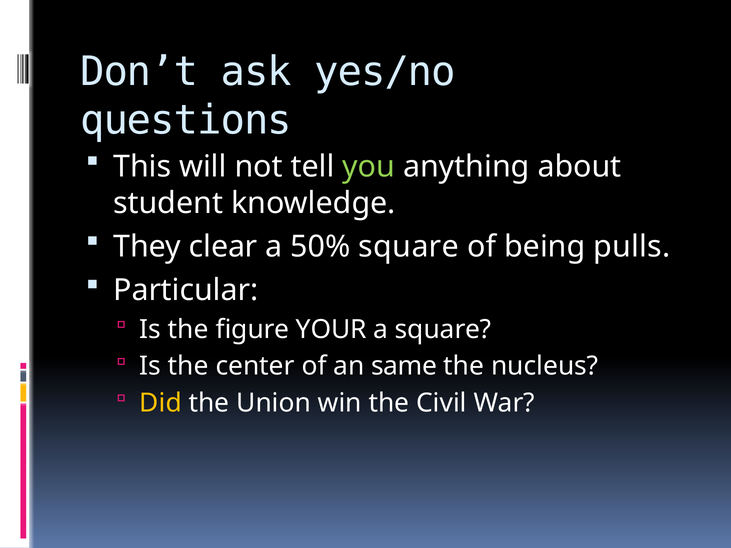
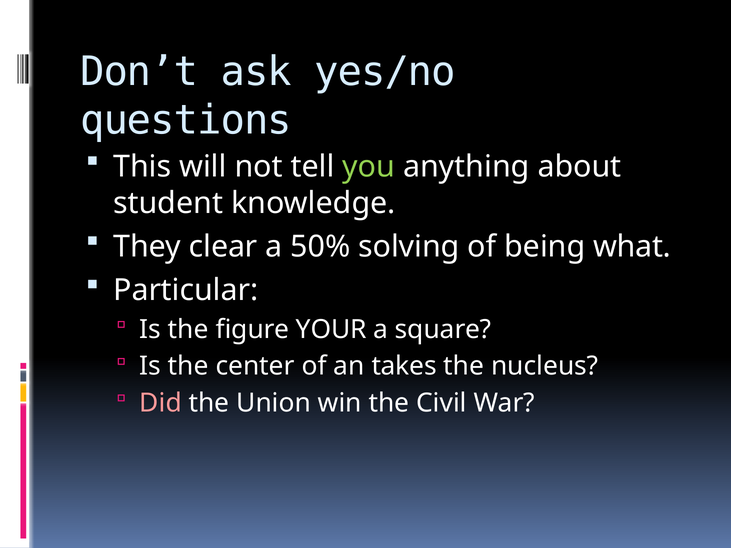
50% square: square -> solving
pulls: pulls -> what
same: same -> takes
Did colour: yellow -> pink
